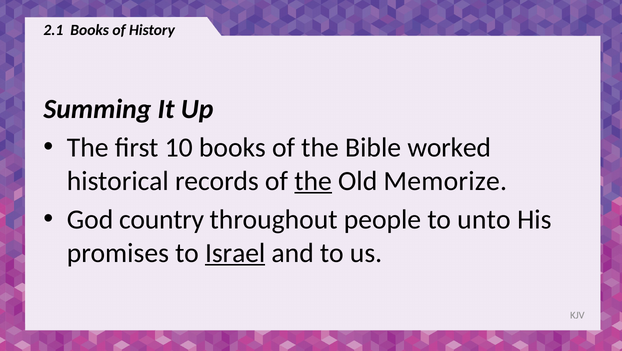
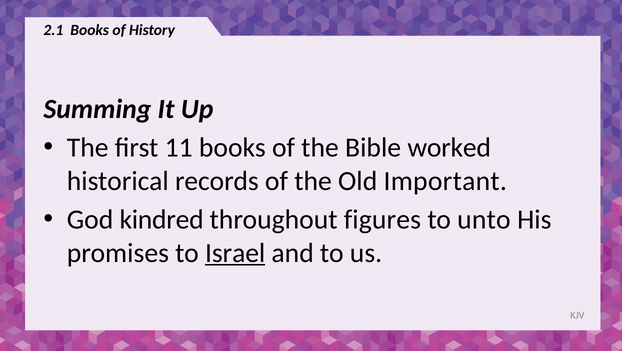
10: 10 -> 11
the at (313, 181) underline: present -> none
Memorize: Memorize -> Important
country: country -> kindred
people: people -> figures
